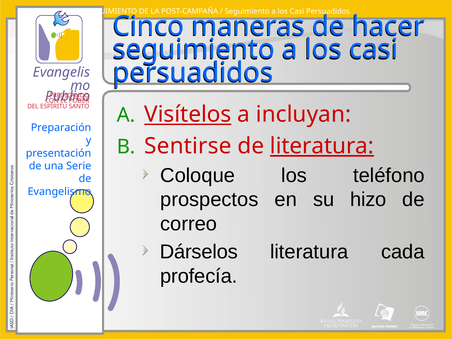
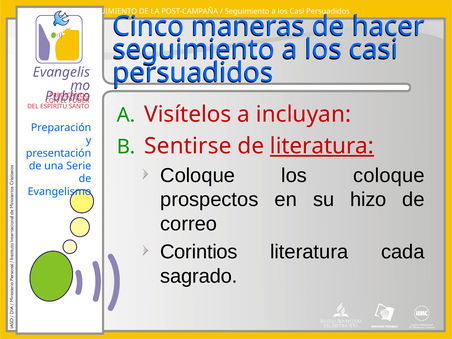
Visítelos underline: present -> none
los teléfono: teléfono -> coloque
Dárselos: Dárselos -> Corintios
profecía: profecía -> sagrado
